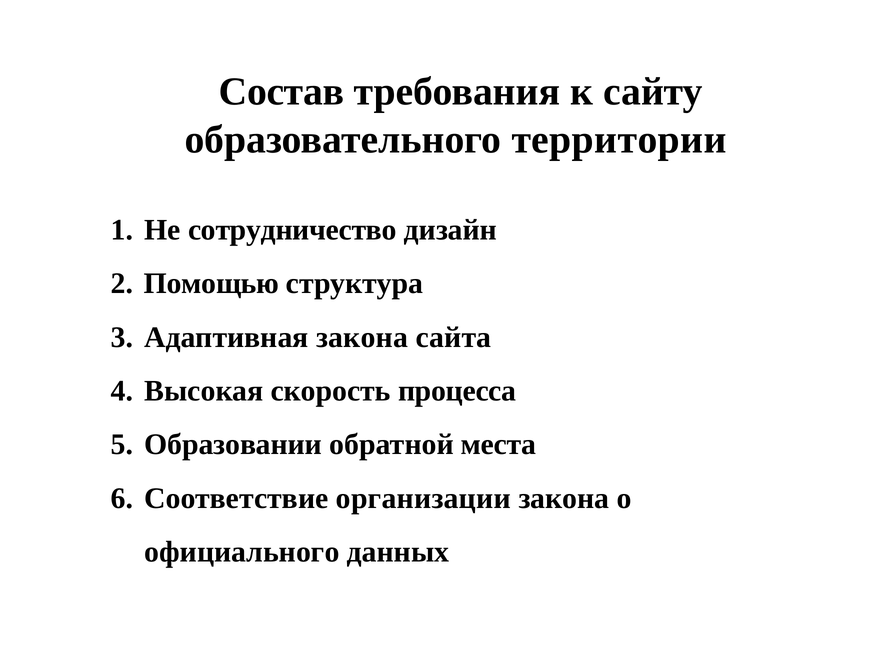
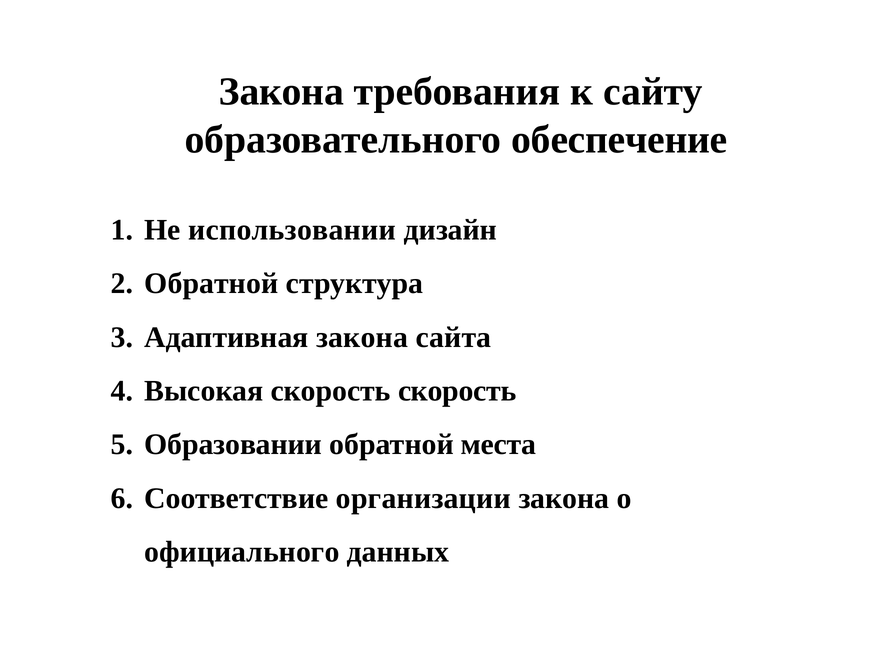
Состав at (281, 92): Состав -> Закона
территории: территории -> обеспечение
сотрудничество: сотрудничество -> использовании
Помощью at (212, 283): Помощью -> Обратной
скорость процесса: процесса -> скорость
